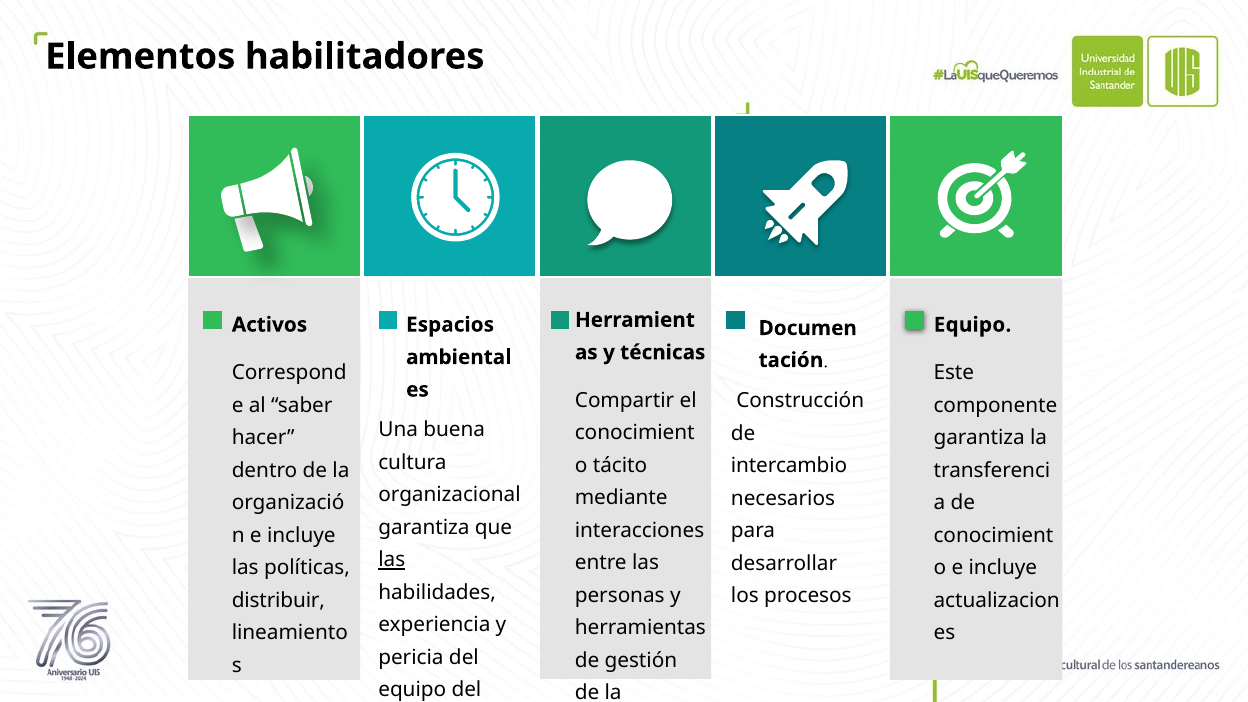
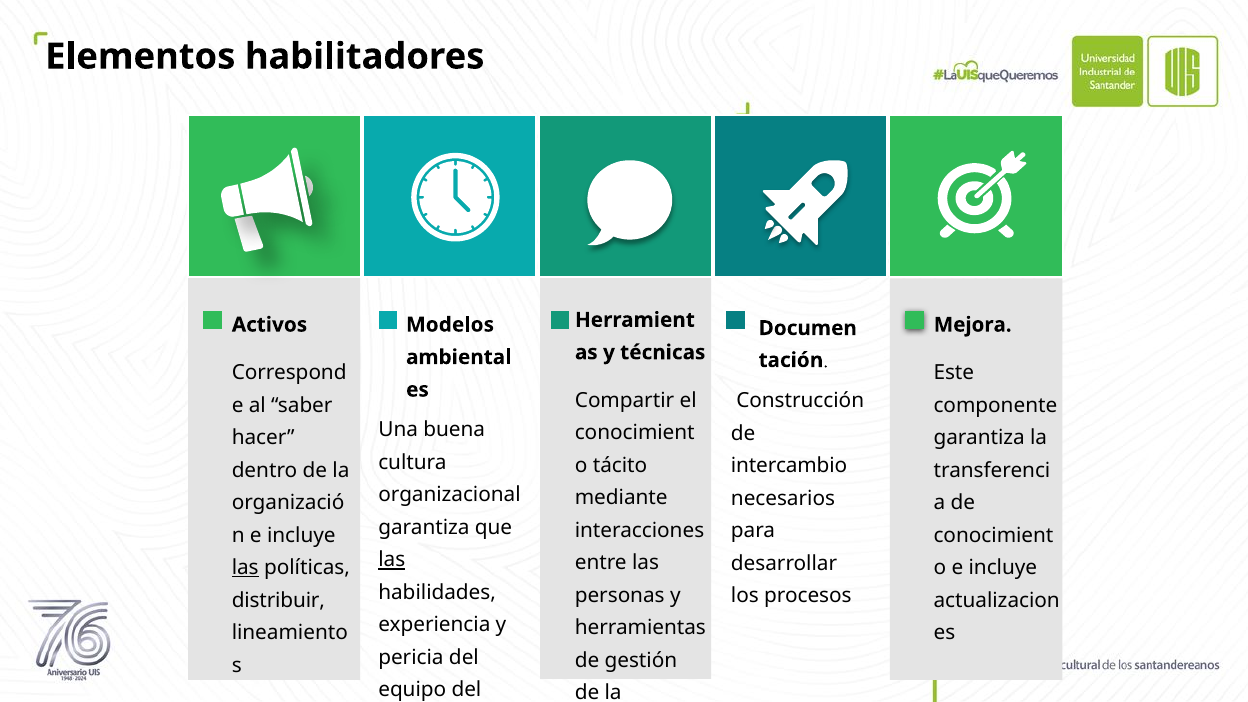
Espacios: Espacios -> Modelos
Equipo at (972, 325): Equipo -> Mejora
las at (245, 568) underline: none -> present
